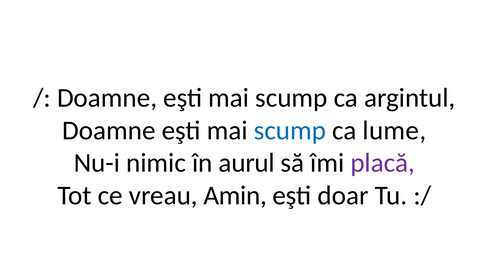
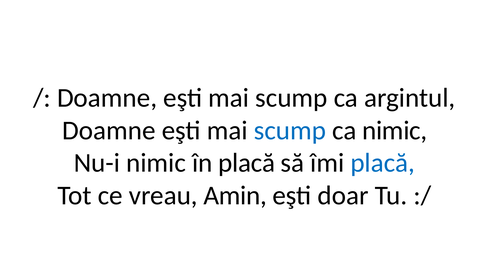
ca lume: lume -> nimic
în aurul: aurul -> placă
placă at (383, 163) colour: purple -> blue
